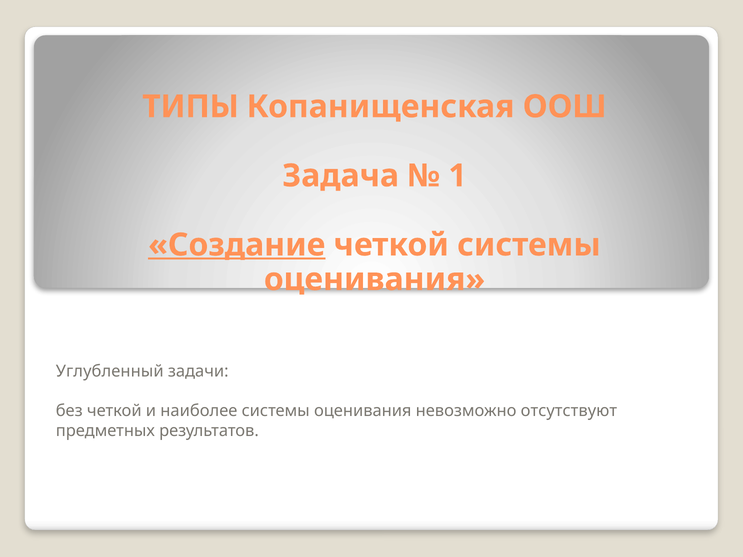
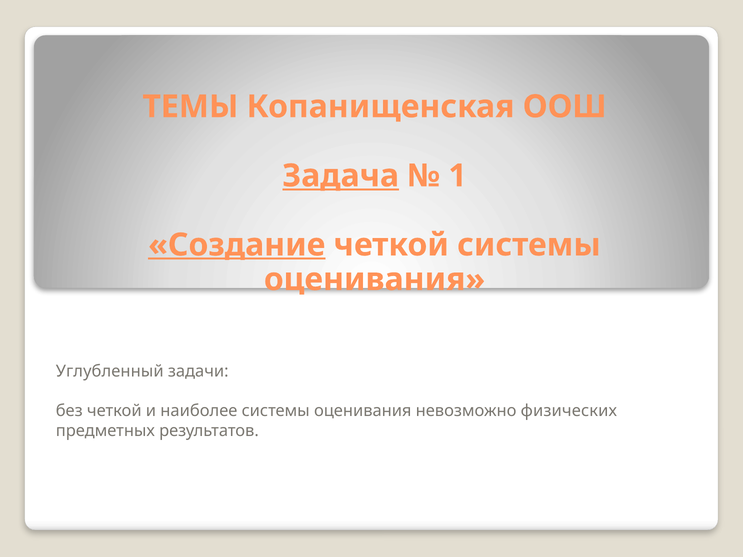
ТИПЫ: ТИПЫ -> ТЕМЫ
Задача underline: none -> present
отсутствуют: отсутствуют -> физических
